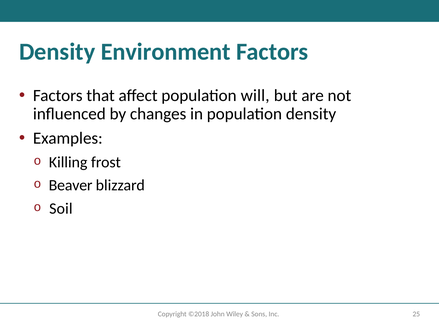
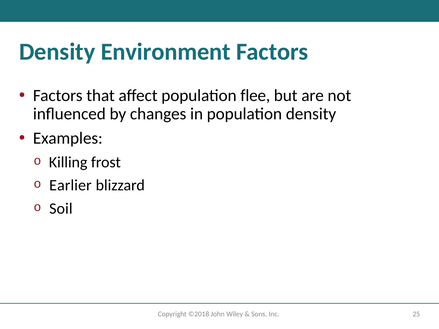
will: will -> flee
Beaver: Beaver -> Earlier
